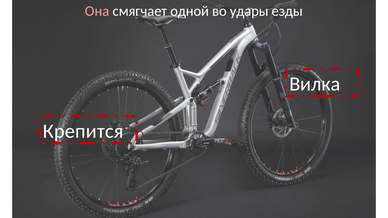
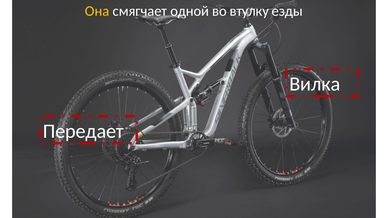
Она colour: pink -> yellow
удары: удары -> втулку
Крепится: Крепится -> Передает
